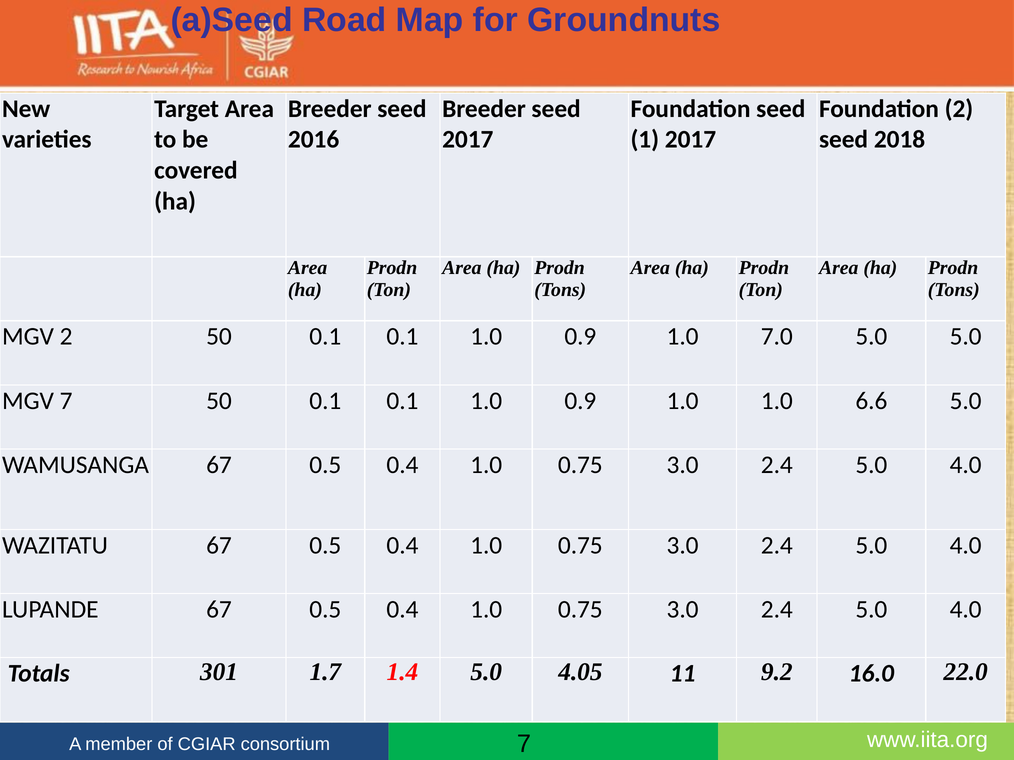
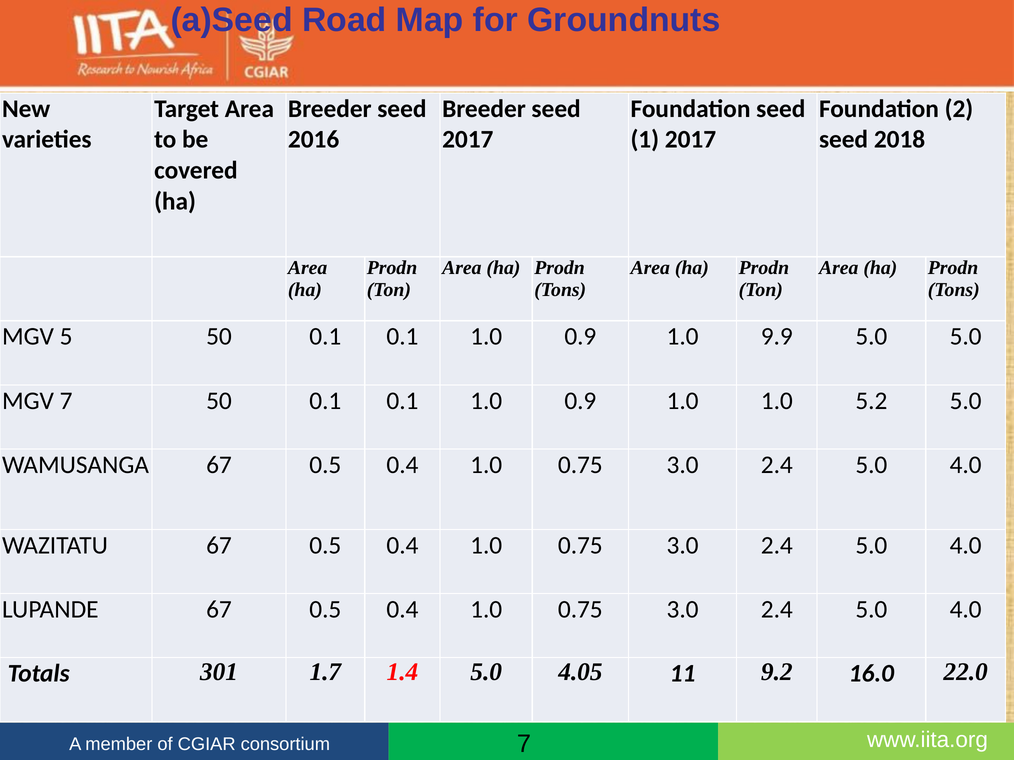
MGV 2: 2 -> 5
7.0: 7.0 -> 9.9
6.6: 6.6 -> 5.2
